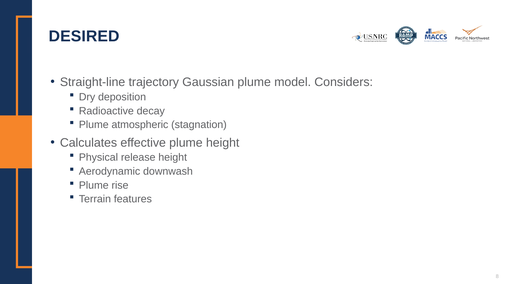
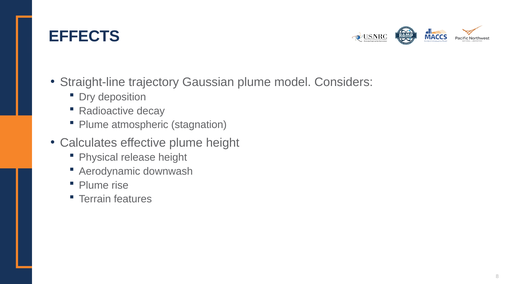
DESIRED: DESIRED -> EFFECTS
